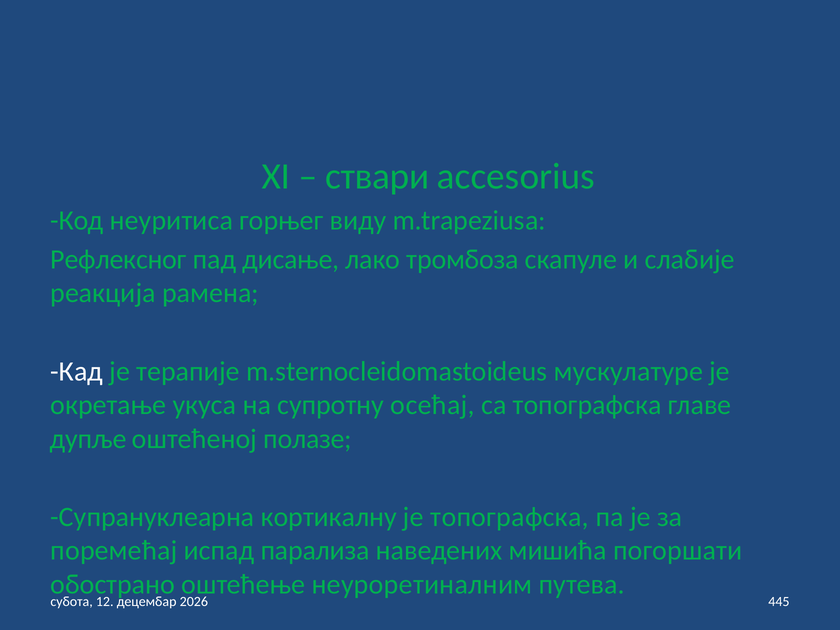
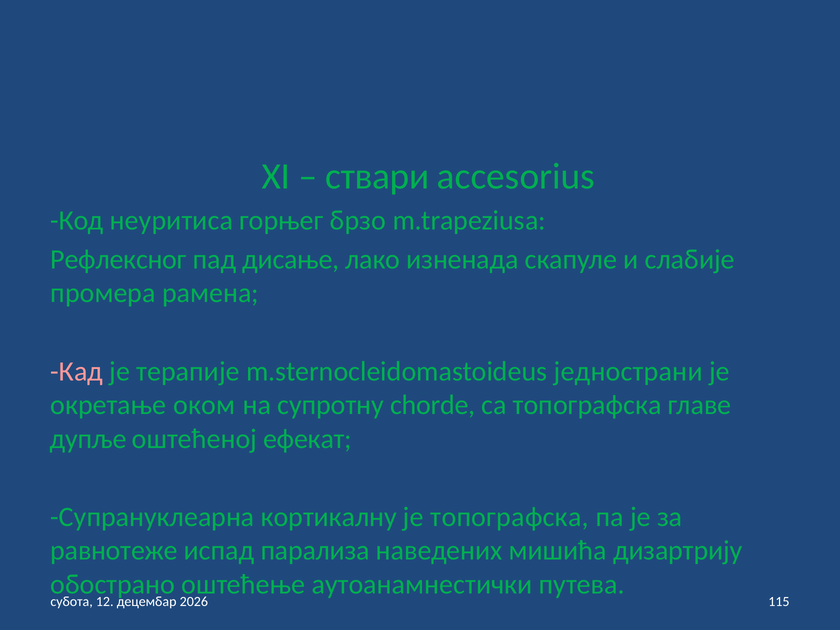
виду: виду -> брзо
тромбоза: тромбоза -> изненада
реакција: реакција -> промера
Кад colour: white -> pink
мускулатуре: мускулатуре -> једнострани
укуса: укуса -> оком
осећај: осећај -> chorde
полазе: полазе -> ефекат
поремећај: поремећај -> равнотеже
погоршати: погоршати -> дизартрију
неуроретиналним: неуроретиналним -> аутоанамнестички
445: 445 -> 115
